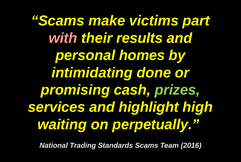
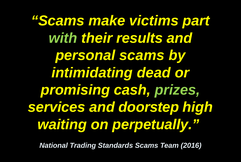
with colour: pink -> light green
personal homes: homes -> scams
done: done -> dead
highlight: highlight -> doorstep
